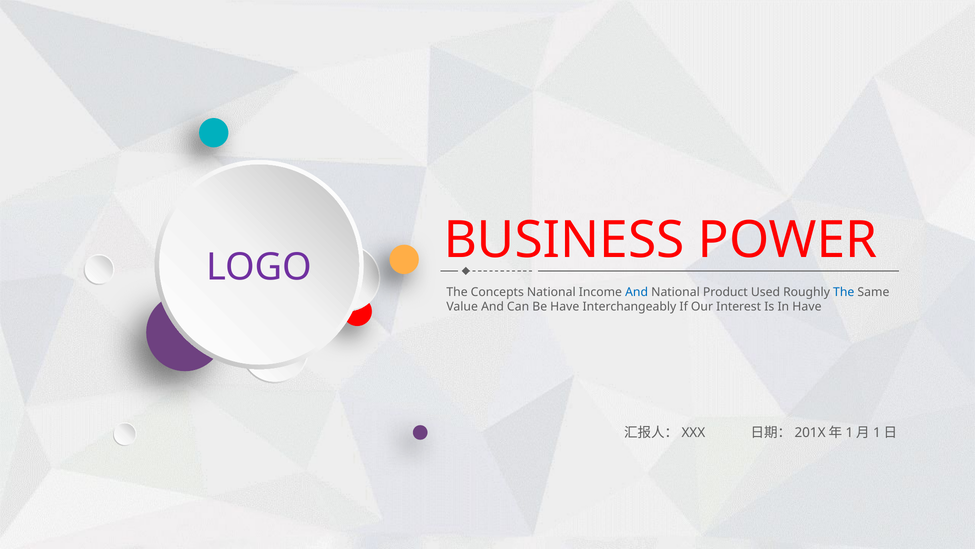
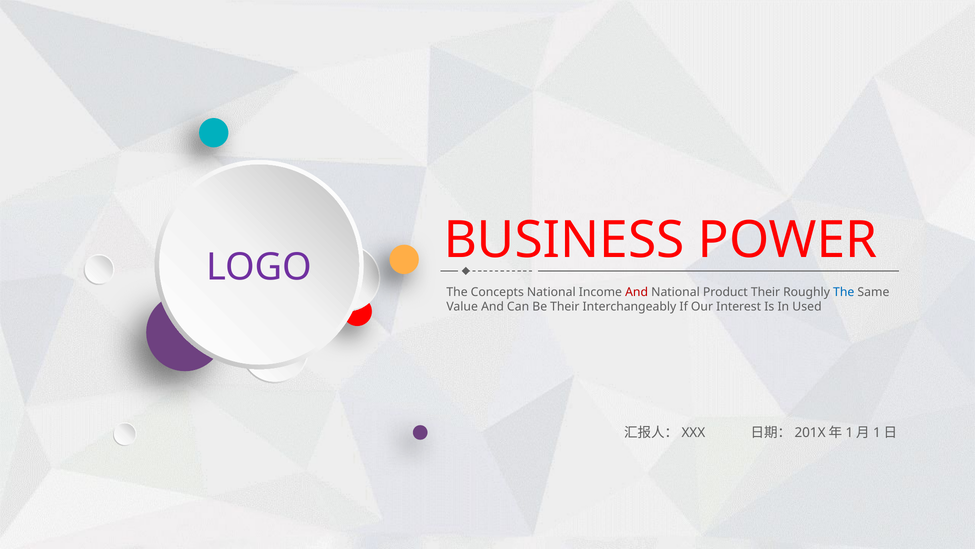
And at (637, 292) colour: blue -> red
Product Used: Used -> Their
Be Have: Have -> Their
In Have: Have -> Used
